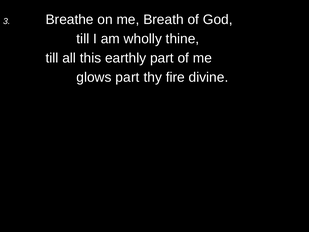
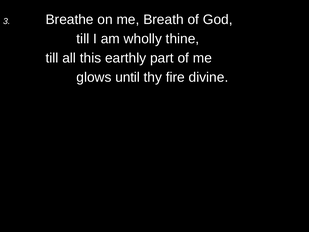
glows part: part -> until
